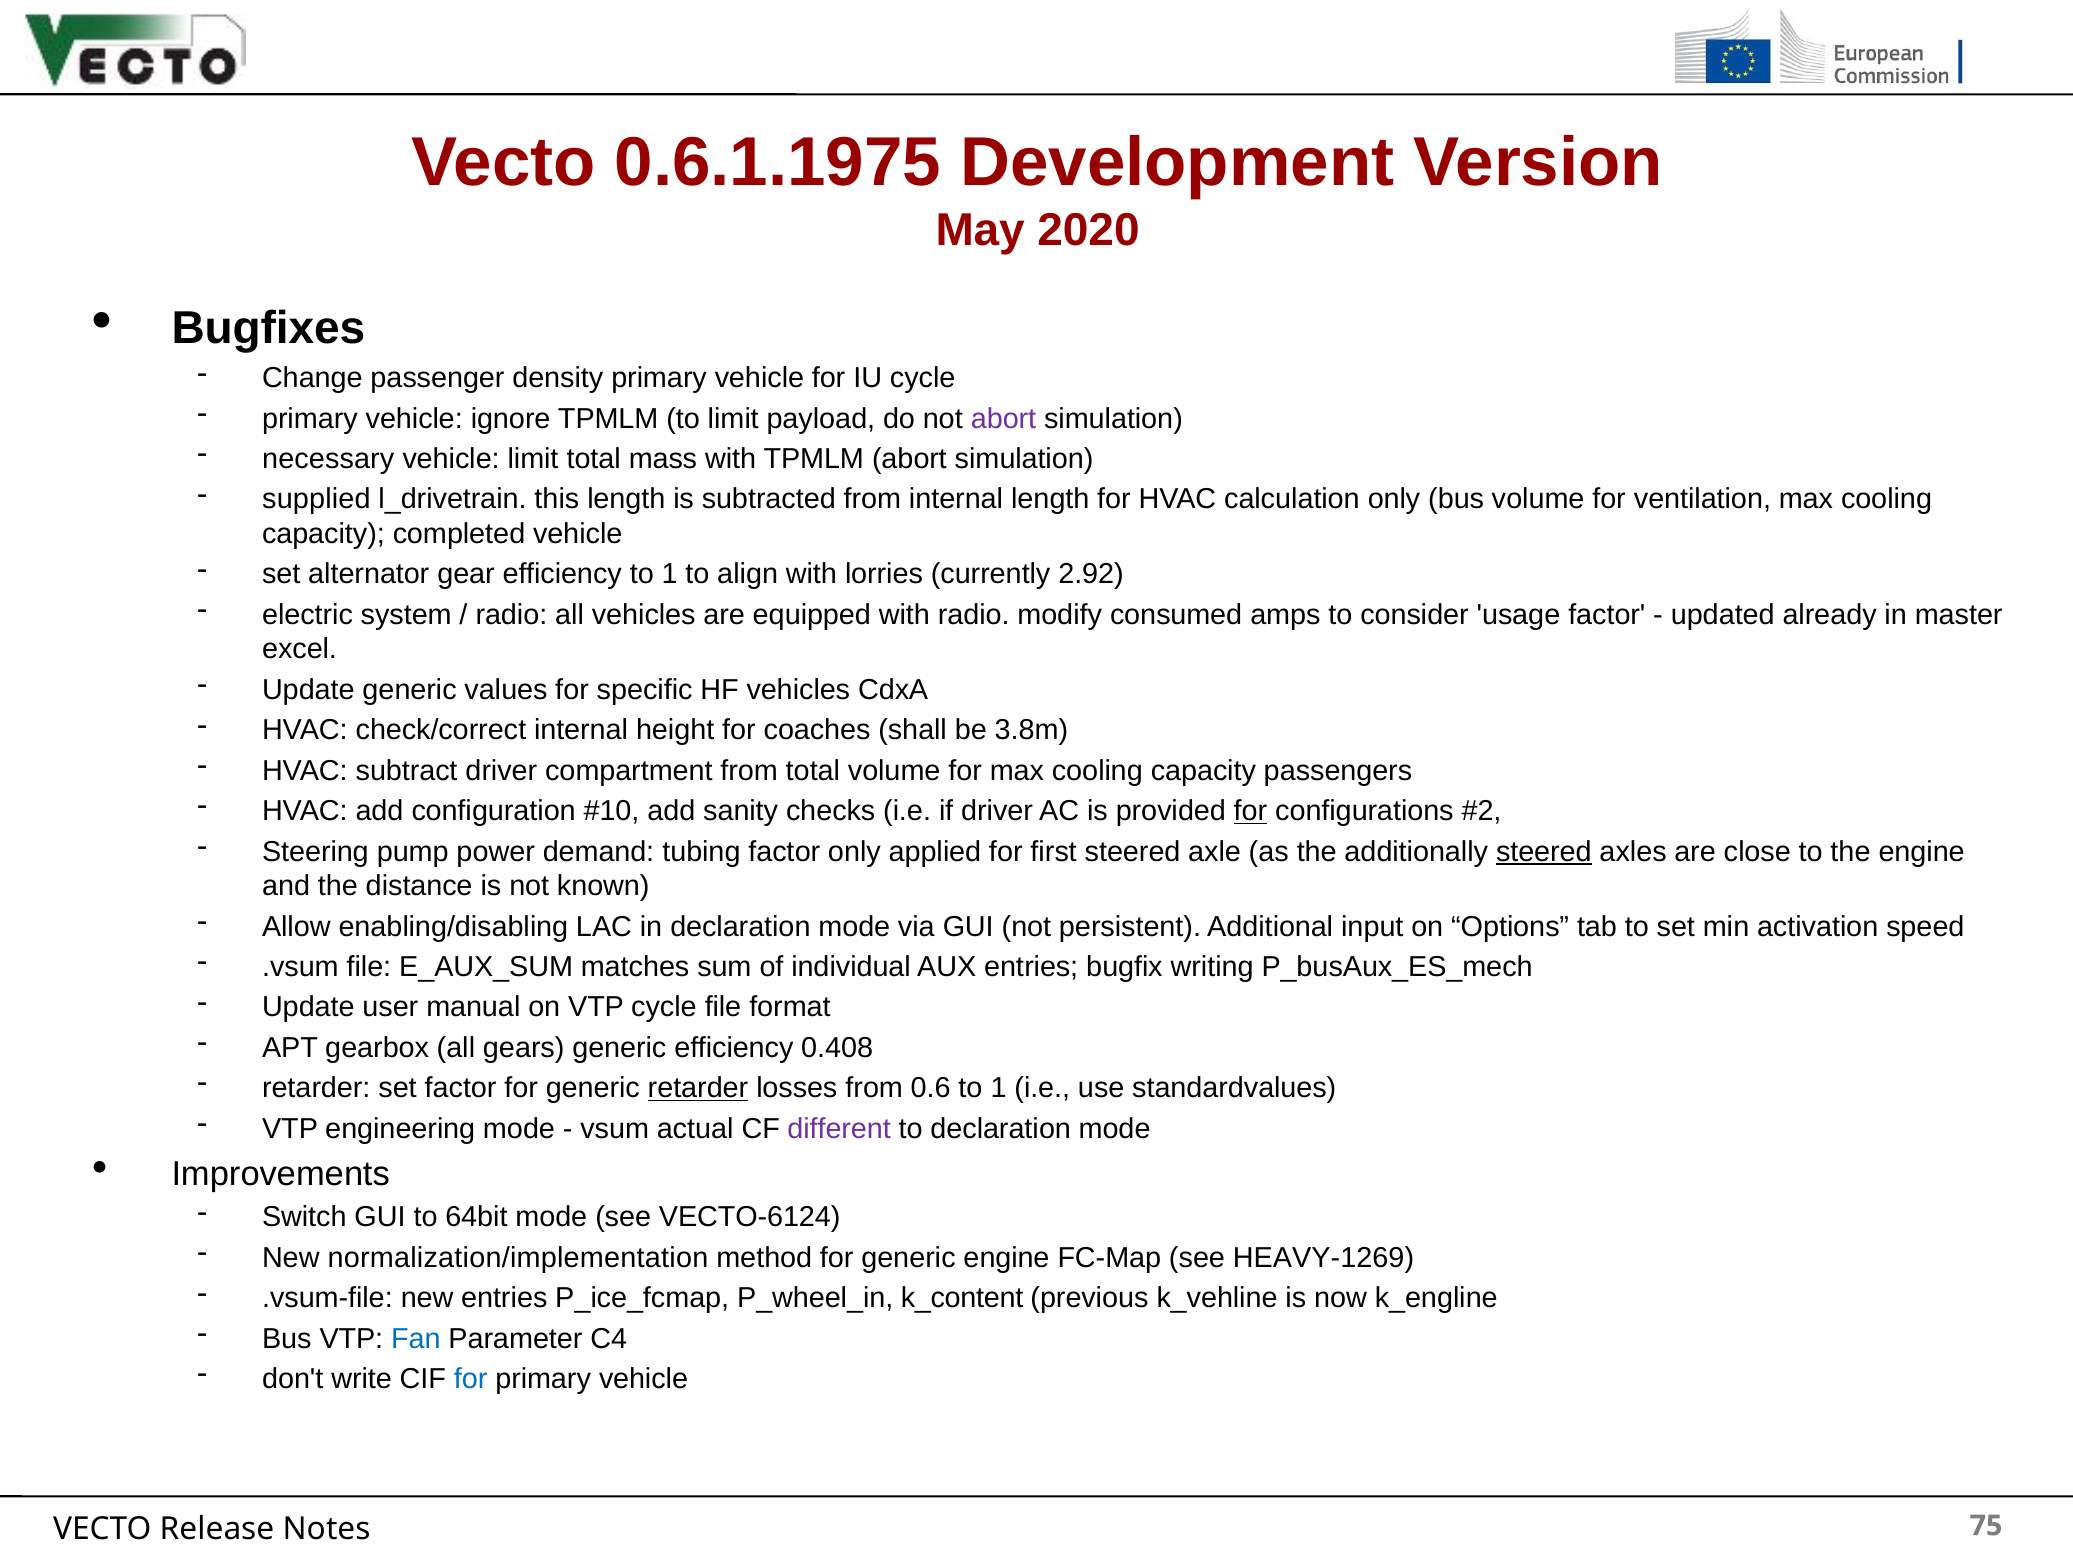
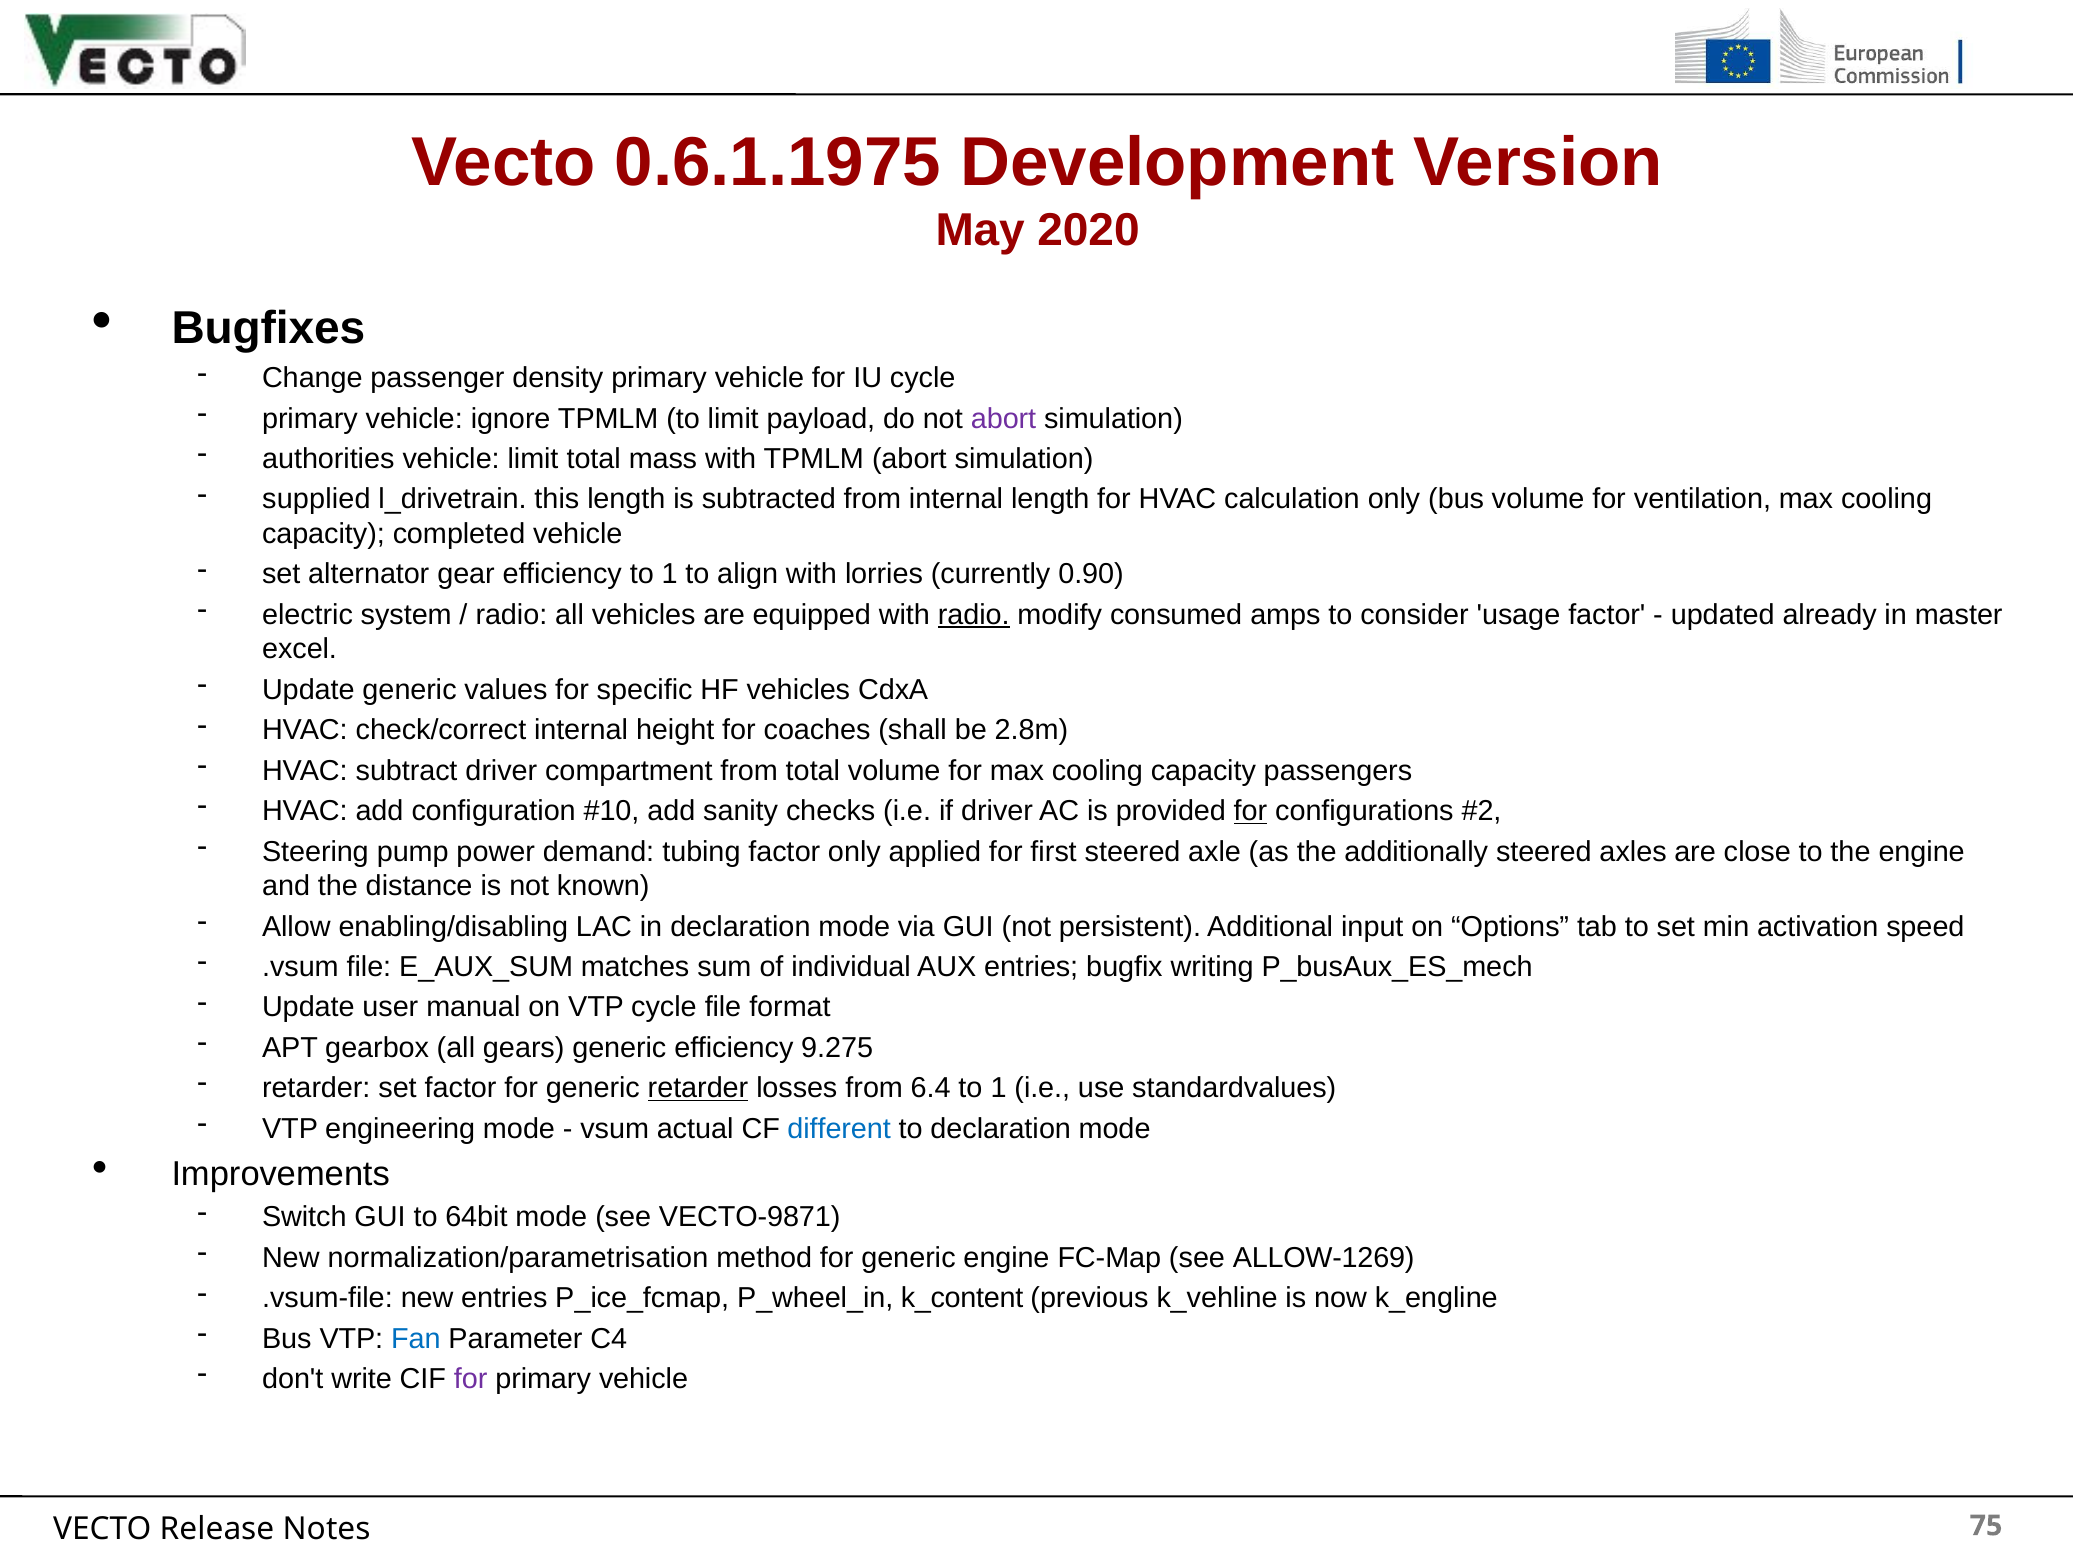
necessary: necessary -> authorities
2.92: 2.92 -> 0.90
radio at (974, 615) underline: none -> present
3.8m: 3.8m -> 2.8m
steered at (1544, 851) underline: present -> none
0.408: 0.408 -> 9.275
0.6: 0.6 -> 6.4
different colour: purple -> blue
VECTO-6124: VECTO-6124 -> VECTO-9871
normalization/implementation: normalization/implementation -> normalization/parametrisation
HEAVY-1269: HEAVY-1269 -> ALLOW-1269
for at (471, 1379) colour: blue -> purple
